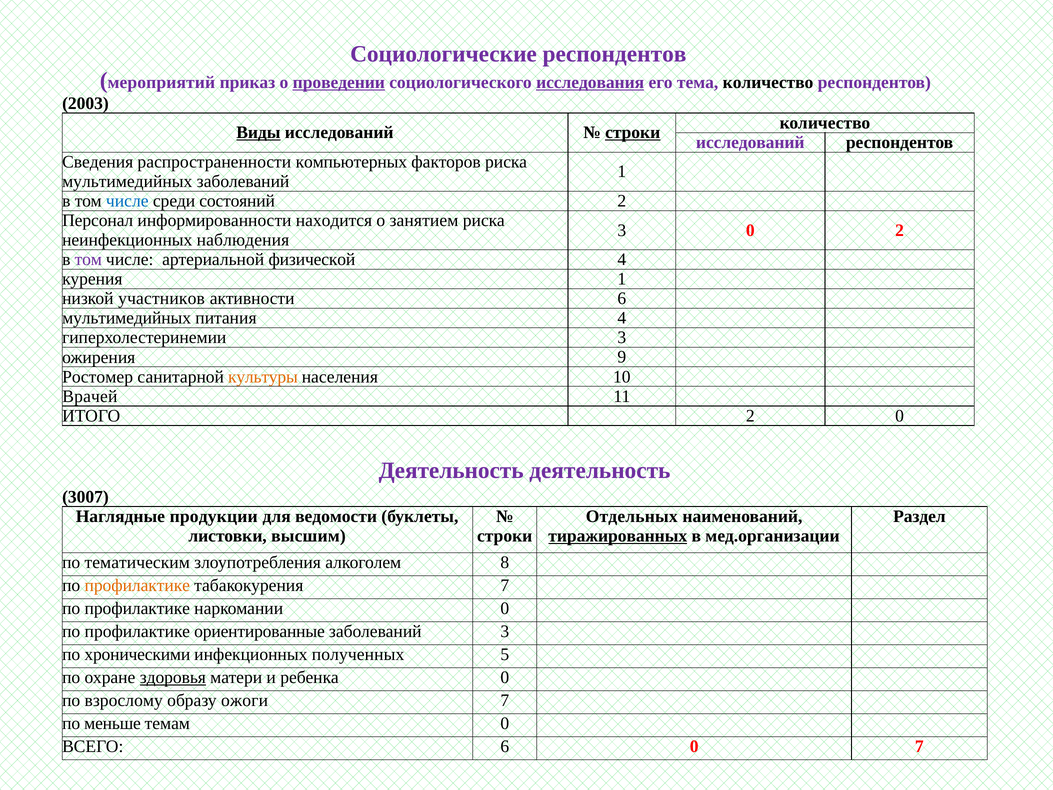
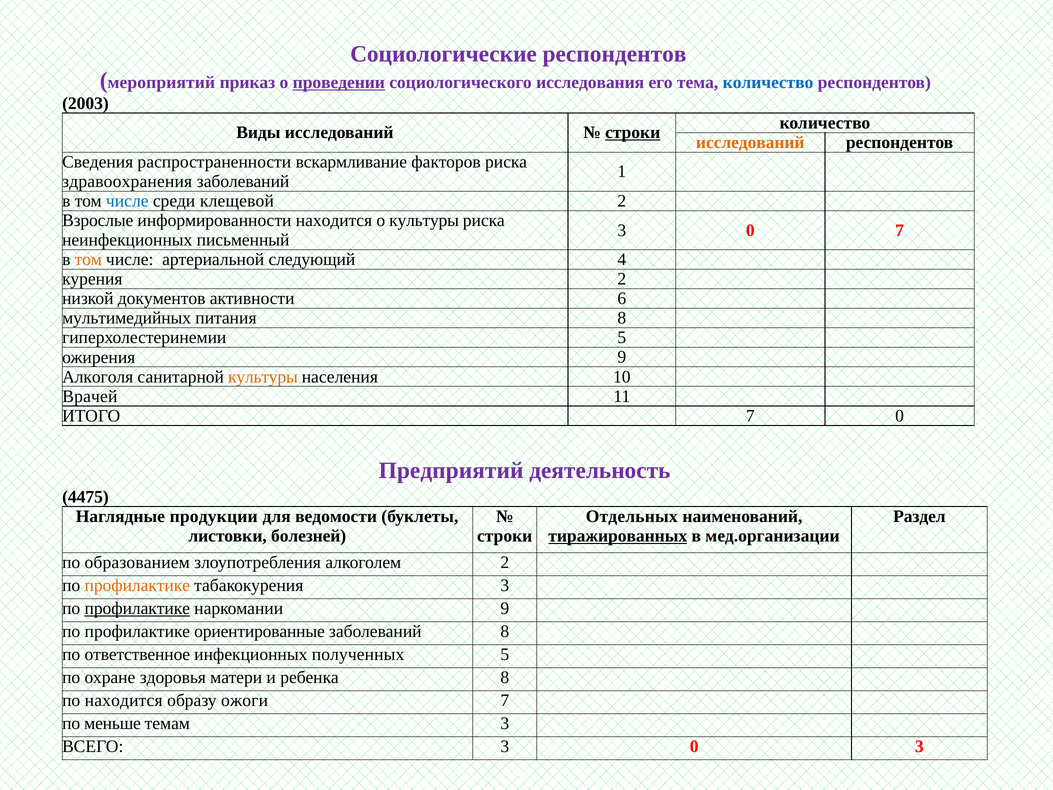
исследования underline: present -> none
количество at (768, 83) colour: black -> blue
Виды underline: present -> none
исследований at (750, 142) colour: purple -> orange
компьютерных: компьютерных -> вскармливание
мультимедийных at (127, 181): мультимедийных -> здравоохранения
состояний: состояний -> клещевой
Персонал: Персонал -> Взрослые
о занятием: занятием -> культуры
0 2: 2 -> 7
наблюдения: наблюдения -> письменный
том at (88, 259) colour: purple -> orange
физической: физической -> следующий
курения 1: 1 -> 2
участников: участников -> документов
питания 4: 4 -> 8
гиперхолестеринемии 3: 3 -> 5
Ростомер: Ростомер -> Алкоголя
ИТОГО 2: 2 -> 7
Деятельность at (451, 471): Деятельность -> Предприятий
3007: 3007 -> 4475
высшим: высшим -> болезней
тематическим: тематическим -> образованием
алкоголем 8: 8 -> 2
табакокурения 7: 7 -> 3
профилактике at (137, 608) underline: none -> present
наркомании 0: 0 -> 9
заболеваний 3: 3 -> 8
хроническими: хроническими -> ответственное
здоровья underline: present -> none
ребенка 0: 0 -> 8
по взрослому: взрослому -> находится
темам 0: 0 -> 3
ВСЕГО 6: 6 -> 3
0 7: 7 -> 3
